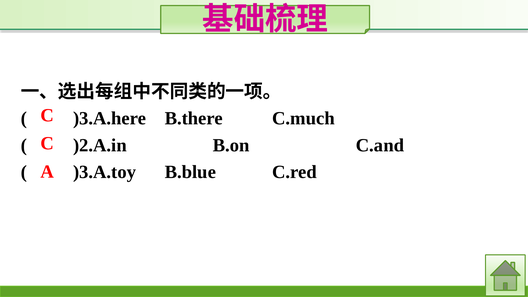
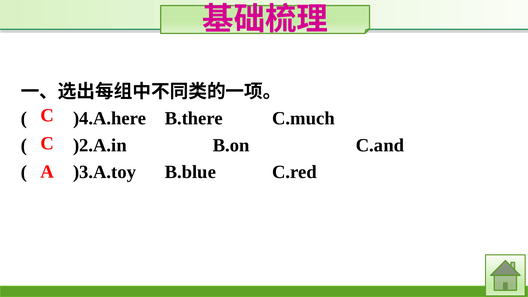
)3.A.here: )3.A.here -> )4.A.here
